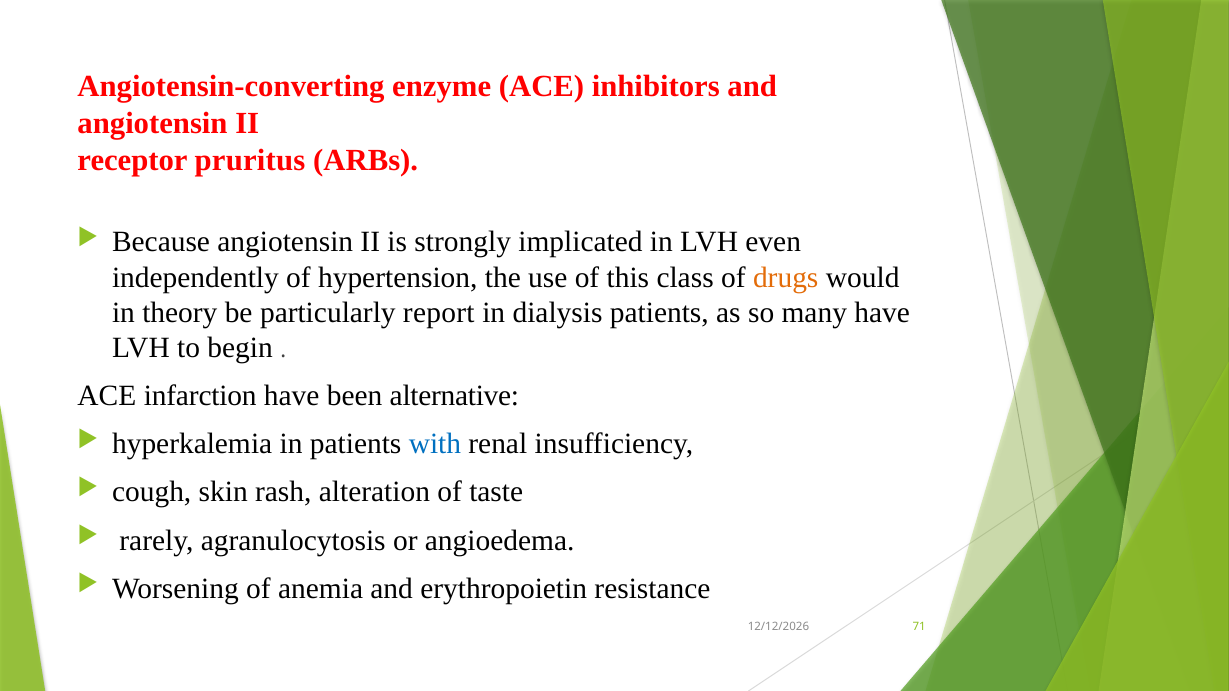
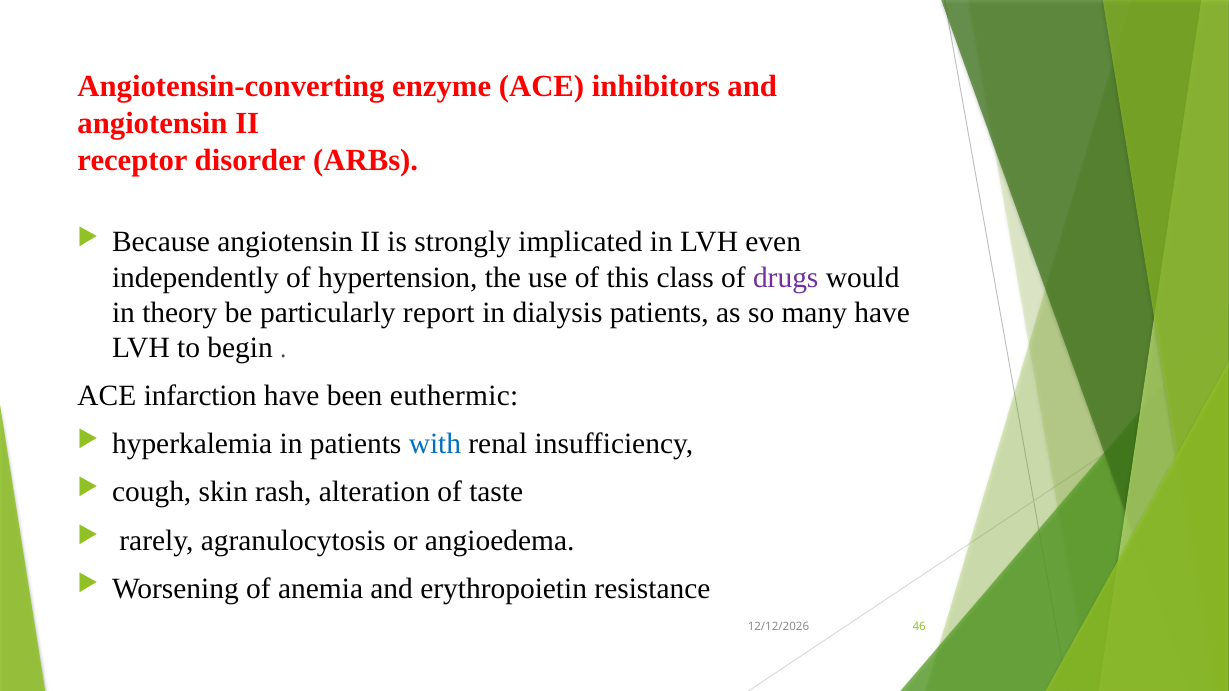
pruritus: pruritus -> disorder
drugs colour: orange -> purple
alternative: alternative -> euthermic
71: 71 -> 46
